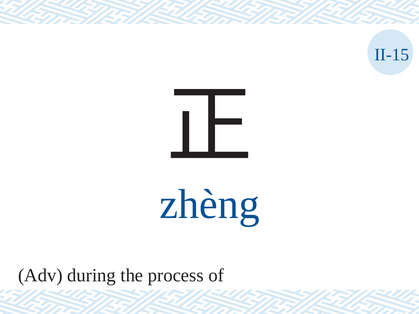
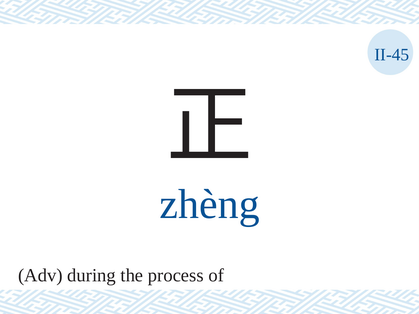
II-15: II-15 -> II-45
